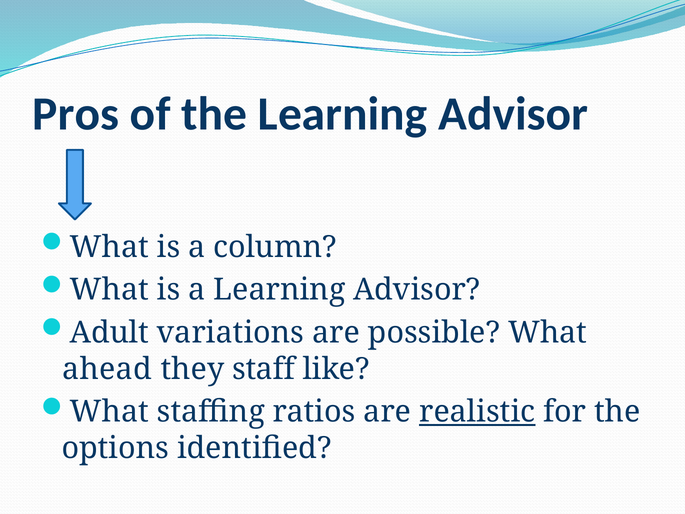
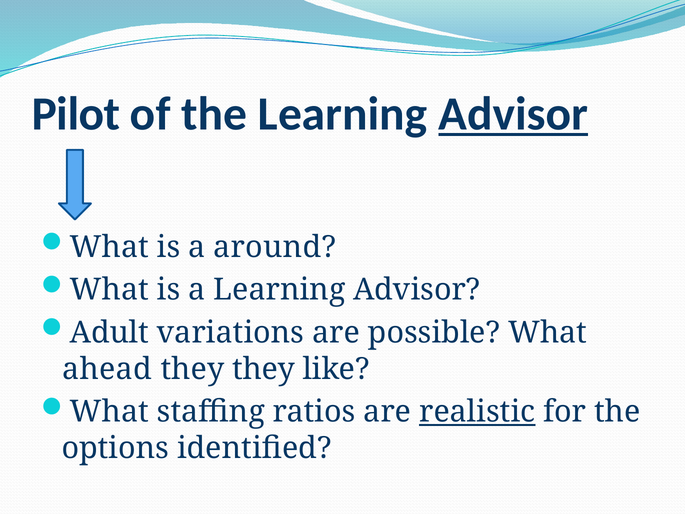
Pros: Pros -> Pilot
Advisor at (513, 114) underline: none -> present
column: column -> around
they staff: staff -> they
